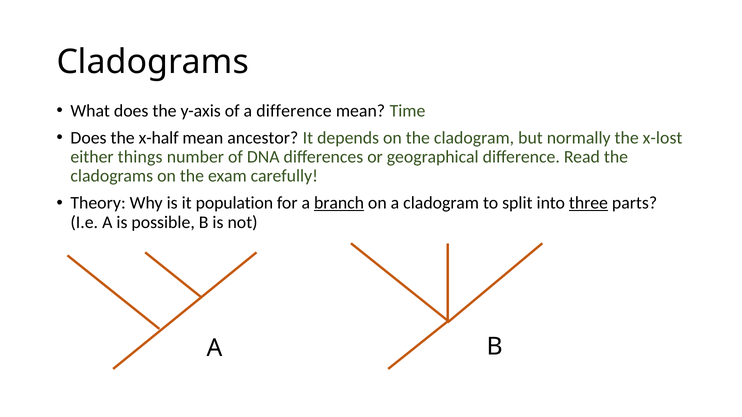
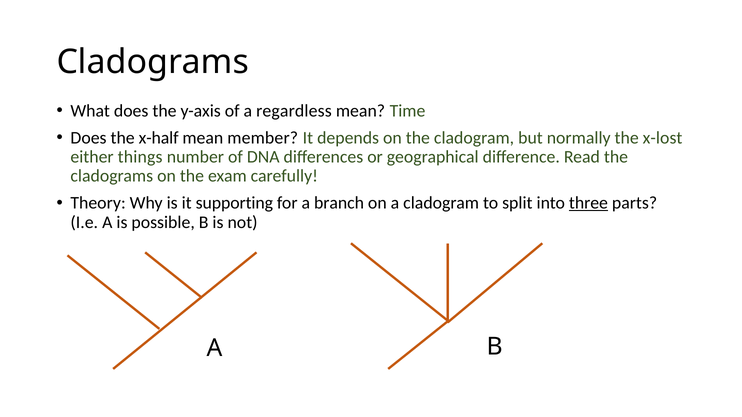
a difference: difference -> regardless
ancestor: ancestor -> member
population: population -> supporting
branch underline: present -> none
